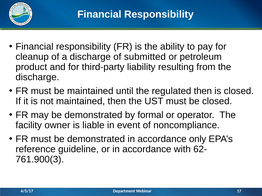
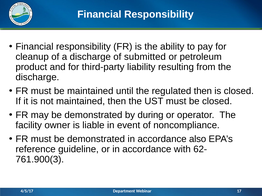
formal: formal -> during
only: only -> also
